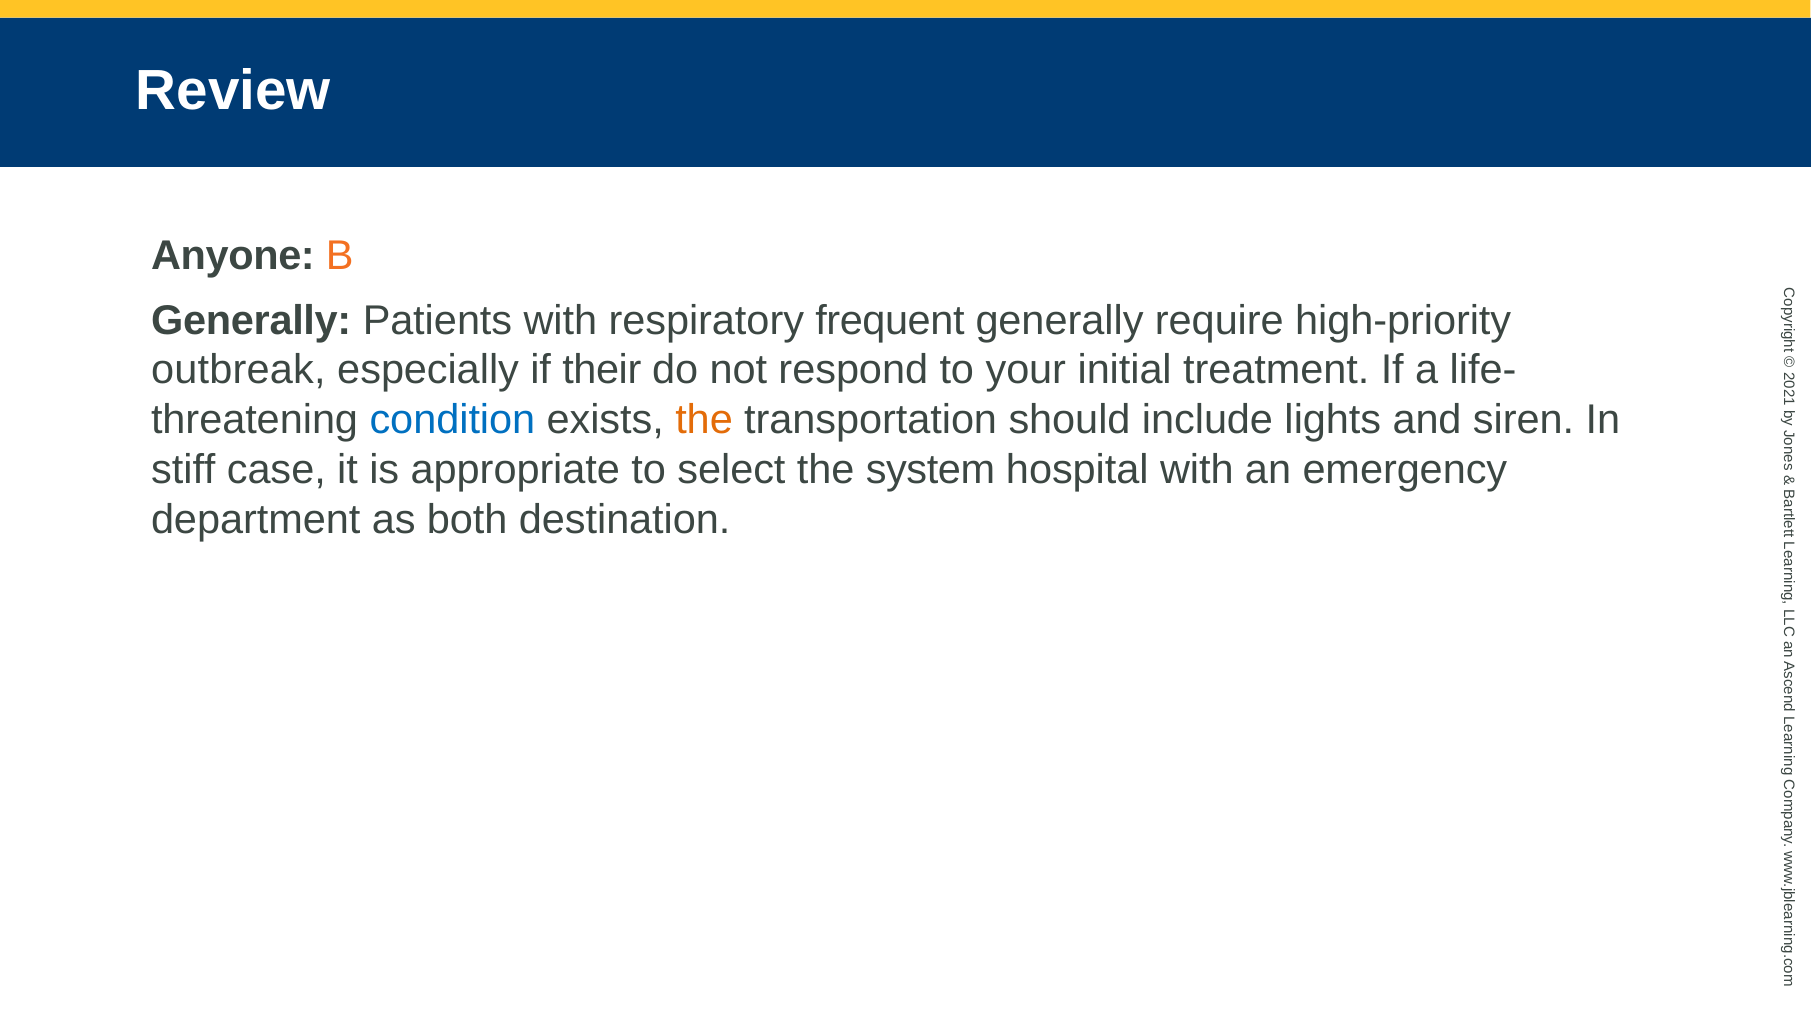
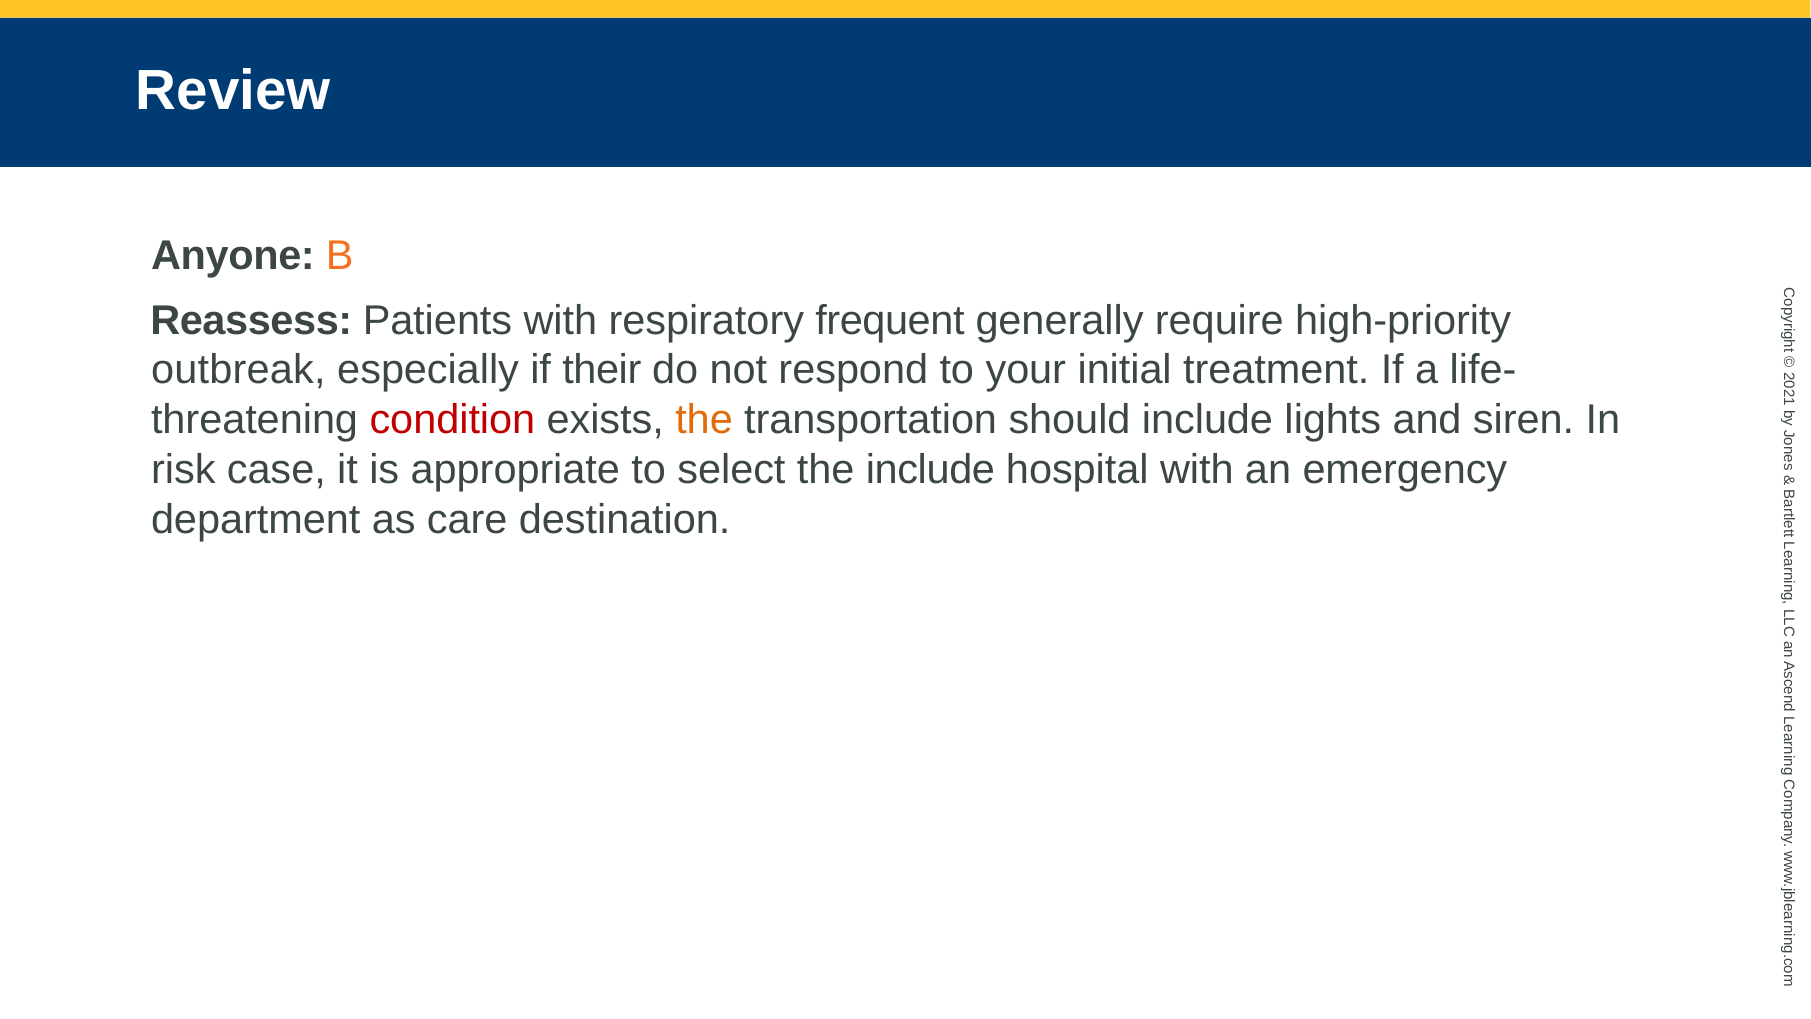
Generally at (251, 320): Generally -> Reassess
condition colour: blue -> red
stiff: stiff -> risk
the system: system -> include
both: both -> care
